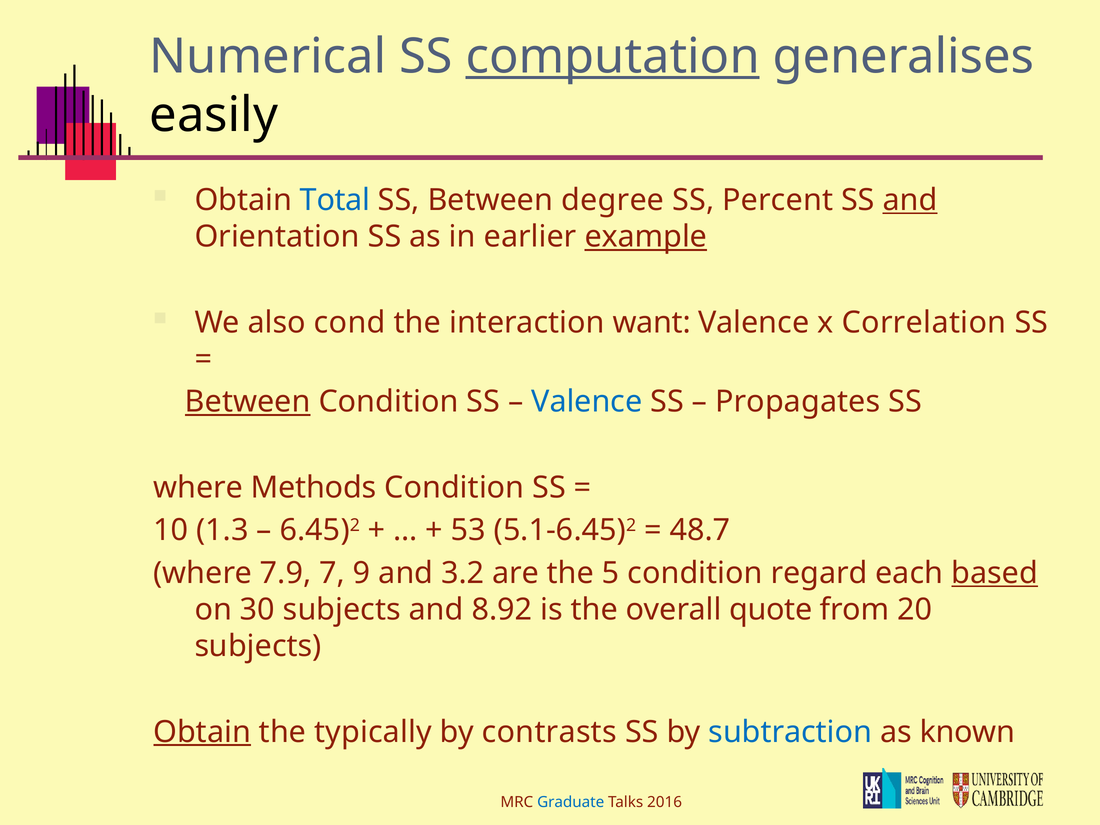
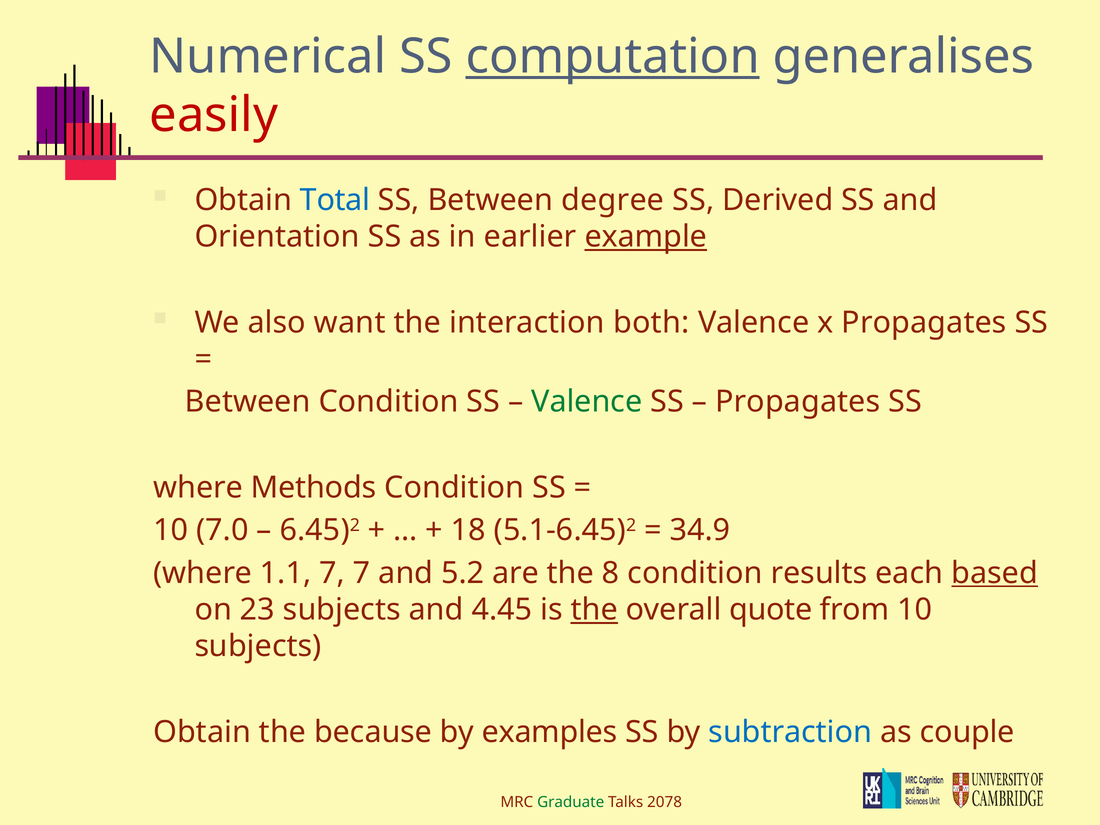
easily colour: black -> red
Percent: Percent -> Derived
and at (910, 200) underline: present -> none
cond: cond -> want
want: want -> both
x Correlation: Correlation -> Propagates
Between at (248, 402) underline: present -> none
Valence at (587, 402) colour: blue -> green
1.3: 1.3 -> 7.0
53: 53 -> 18
48.7: 48.7 -> 34.9
7.9: 7.9 -> 1.1
7 9: 9 -> 7
3.2: 3.2 -> 5.2
5: 5 -> 8
regard: regard -> results
30: 30 -> 23
8.92: 8.92 -> 4.45
the at (594, 610) underline: none -> present
from 20: 20 -> 10
Obtain at (202, 732) underline: present -> none
typically: typically -> because
contrasts: contrasts -> examples
known: known -> couple
Graduate colour: blue -> green
2016: 2016 -> 2078
